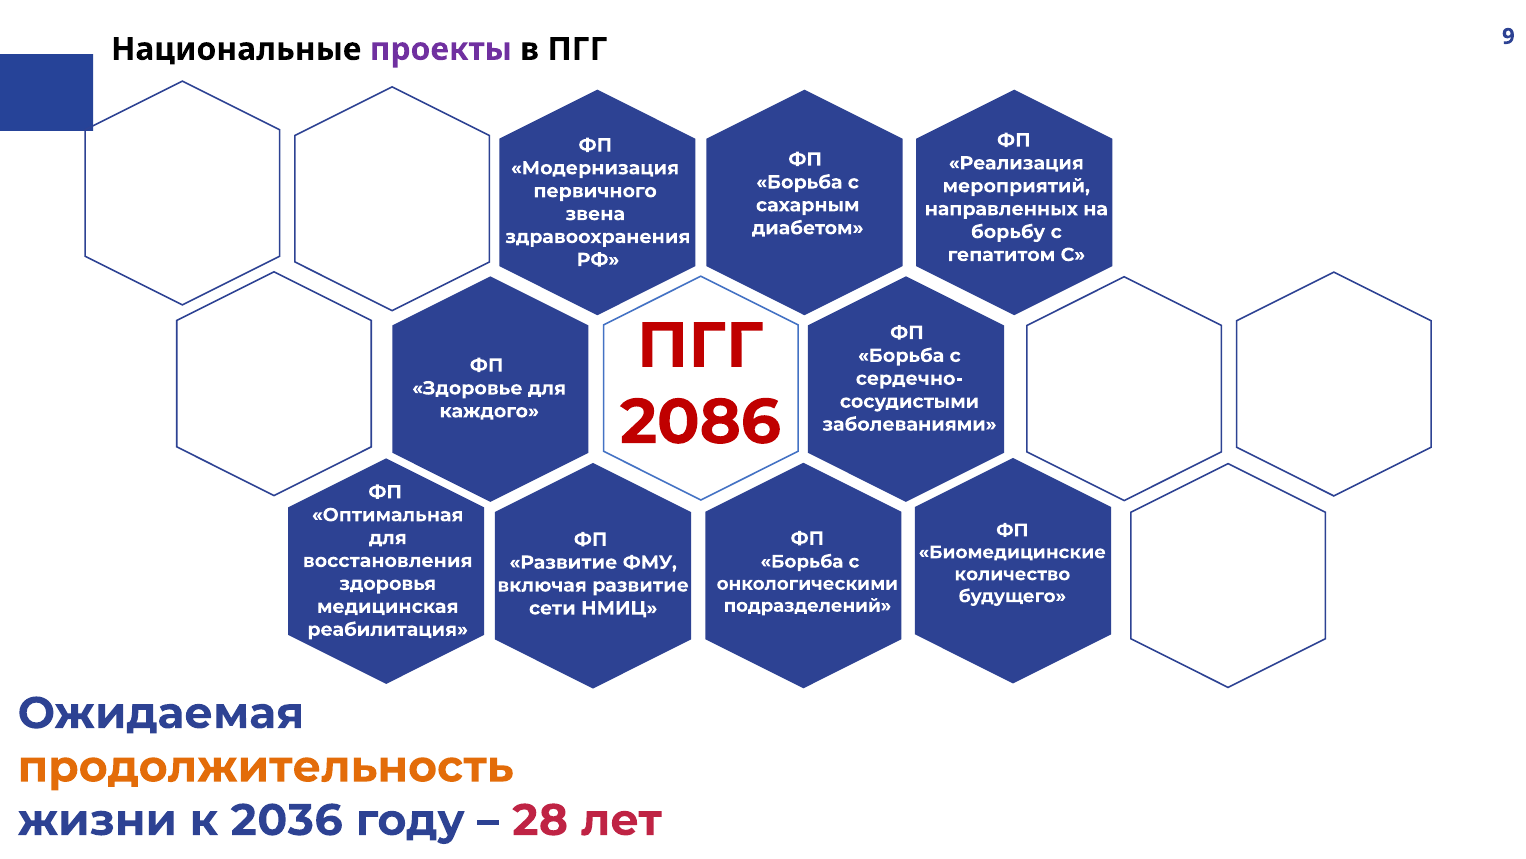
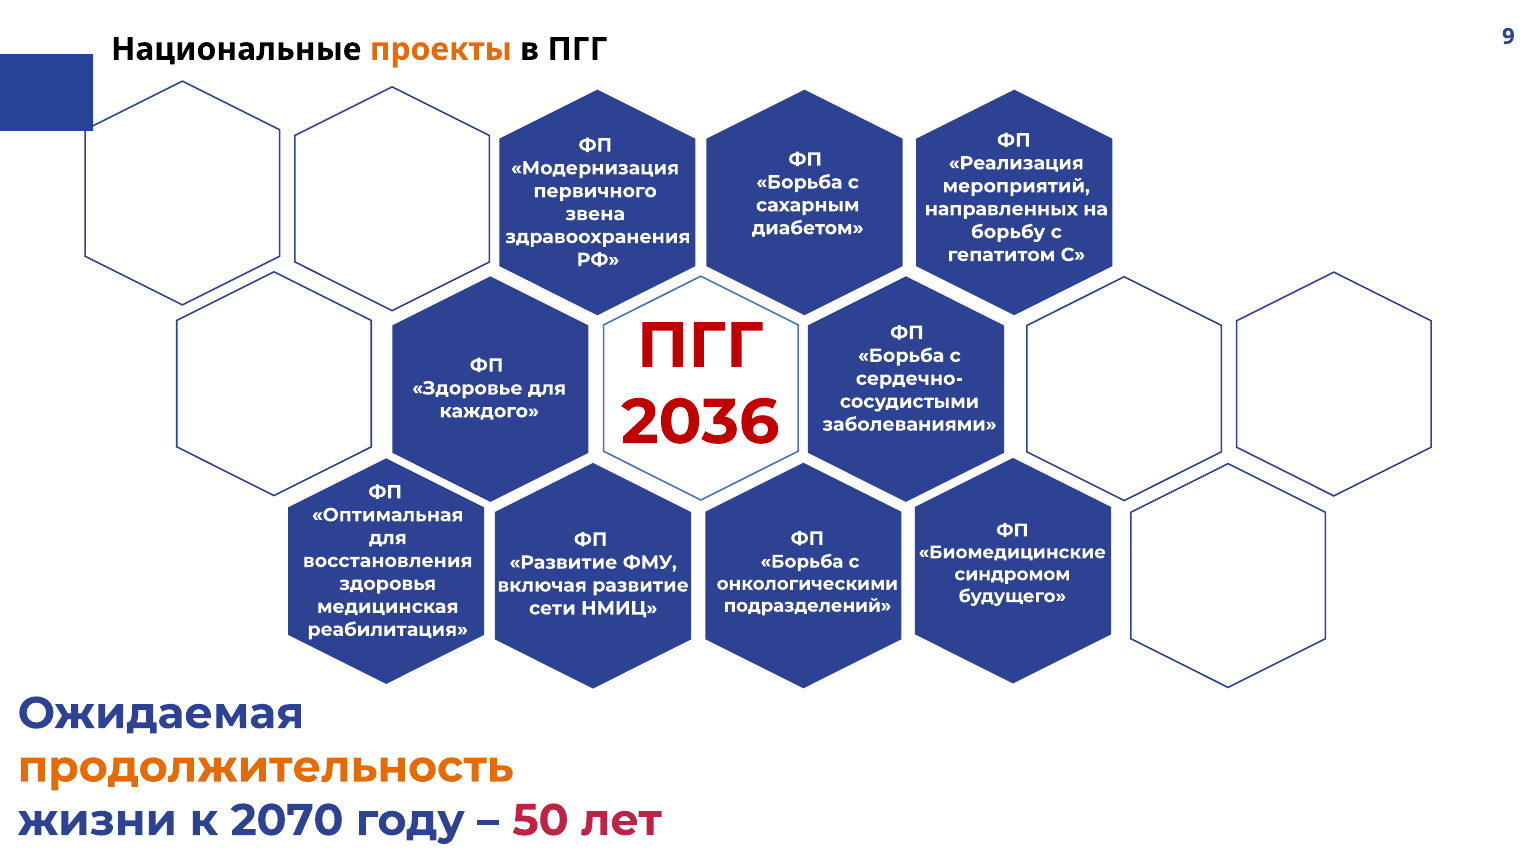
проекты colour: purple -> orange
2086: 2086 -> 2036
количество: количество -> синдромом
2036: 2036 -> 2070
28: 28 -> 50
